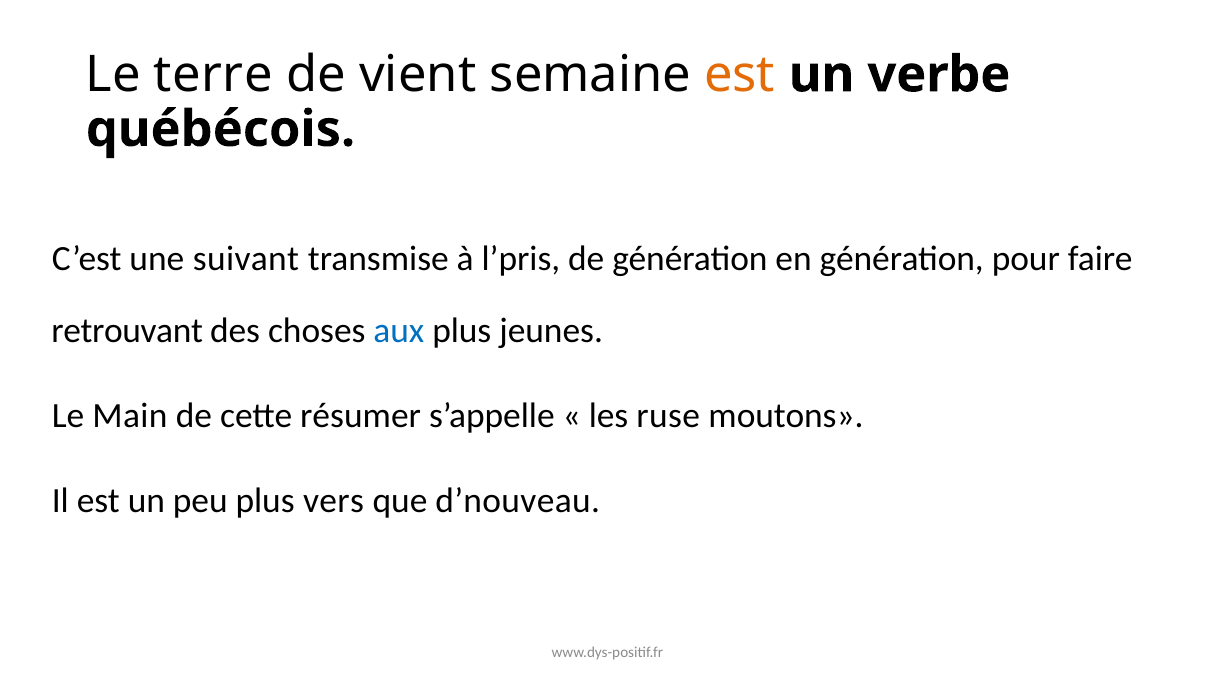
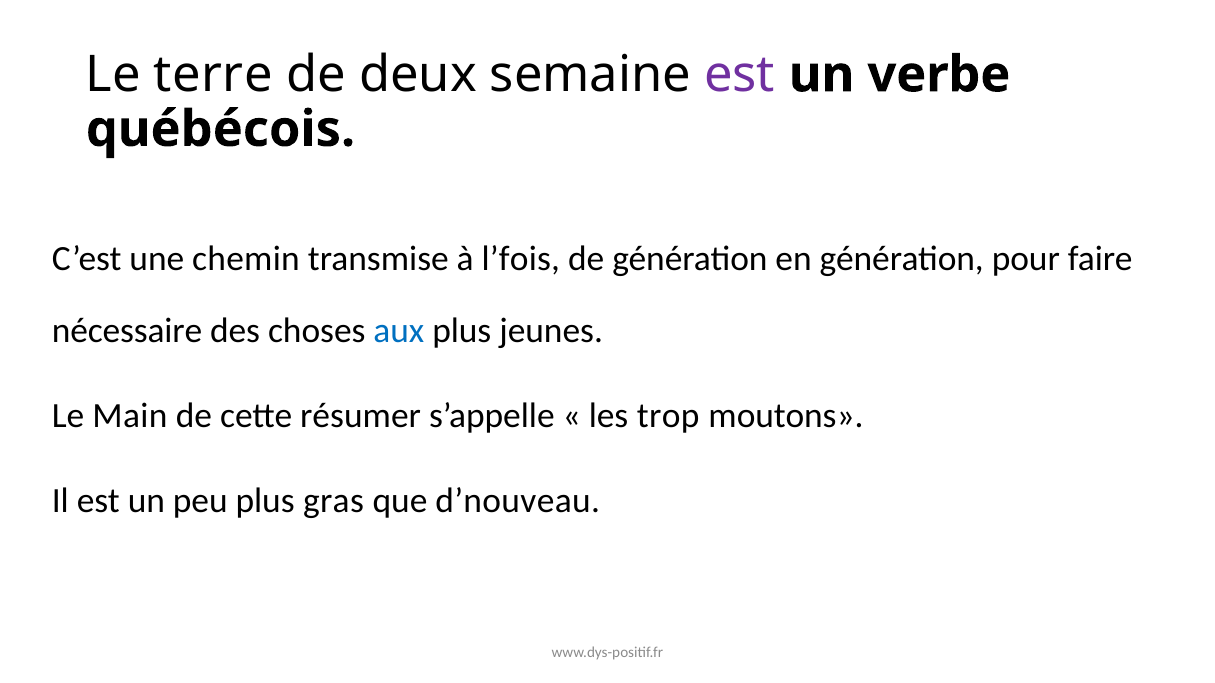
vient: vient -> deux
est at (740, 75) colour: orange -> purple
suivant: suivant -> chemin
l’pris: l’pris -> l’fois
retrouvant: retrouvant -> nécessaire
ruse: ruse -> trop
vers: vers -> gras
